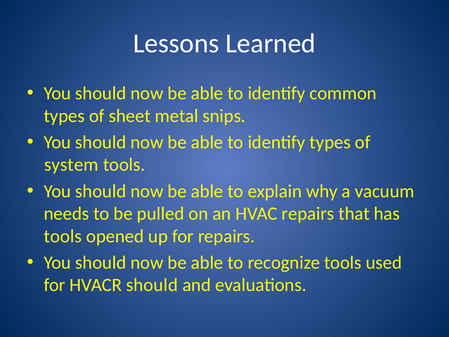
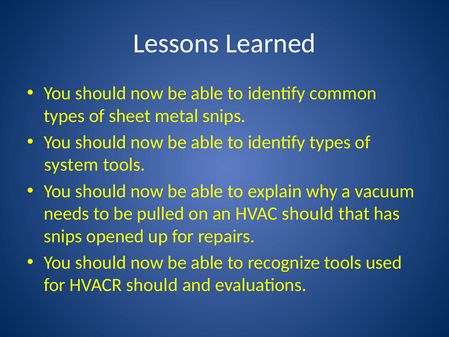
HVAC repairs: repairs -> should
tools at (63, 236): tools -> snips
